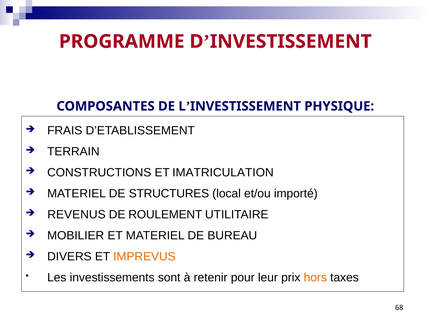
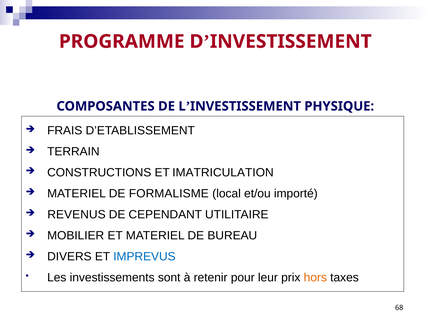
STRUCTURES: STRUCTURES -> FORMALISME
ROULEMENT: ROULEMENT -> CEPENDANT
IMPREVUS colour: orange -> blue
